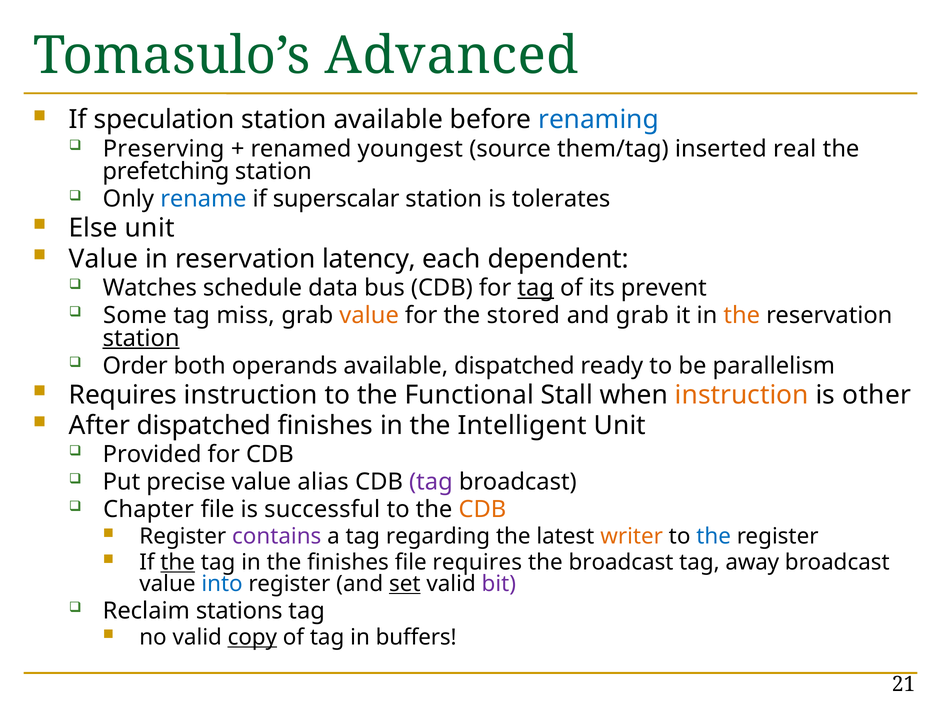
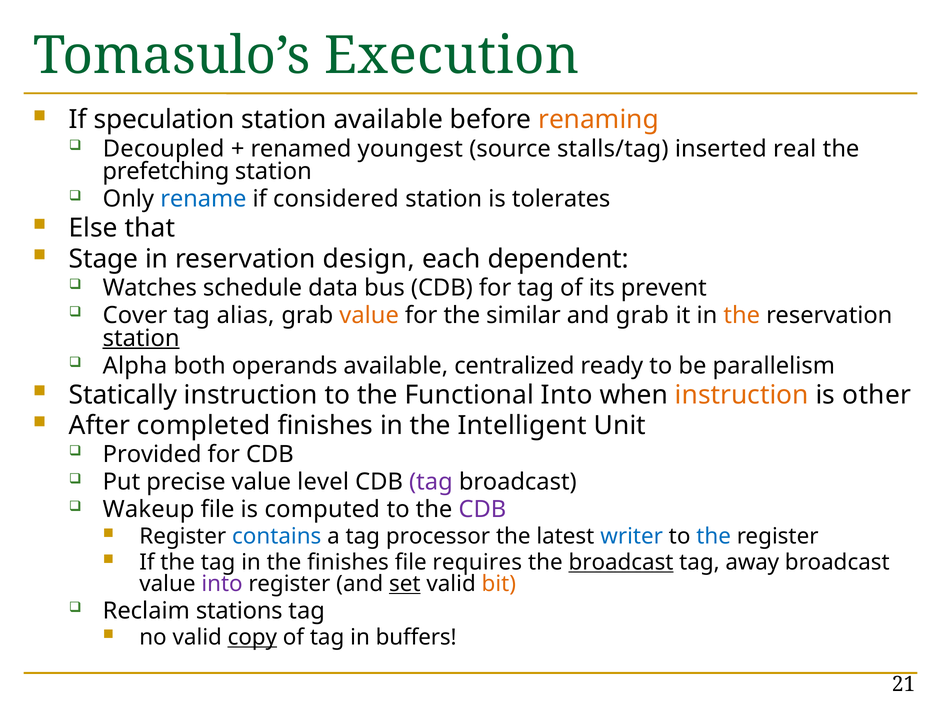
Advanced: Advanced -> Execution
renaming colour: blue -> orange
Preserving: Preserving -> Decoupled
them/tag: them/tag -> stalls/tag
superscalar: superscalar -> considered
Else unit: unit -> that
Value at (103, 259): Value -> Stage
latency: latency -> design
tag at (536, 288) underline: present -> none
Some: Some -> Cover
miss: miss -> alias
stored: stored -> similar
Order: Order -> Alpha
available dispatched: dispatched -> centralized
Requires at (123, 395): Requires -> Statically
Functional Stall: Stall -> Into
After dispatched: dispatched -> completed
alias: alias -> level
Chapter: Chapter -> Wakeup
successful: successful -> computed
CDB at (482, 509) colour: orange -> purple
contains colour: purple -> blue
regarding: regarding -> processor
writer colour: orange -> blue
the at (178, 562) underline: present -> none
broadcast at (621, 562) underline: none -> present
into at (222, 584) colour: blue -> purple
bit colour: purple -> orange
